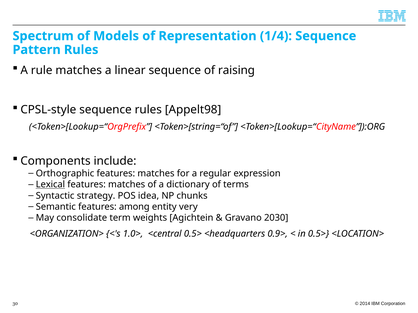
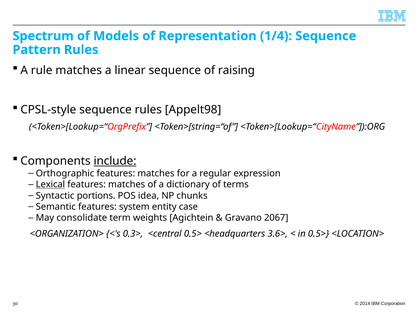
include underline: none -> present
strategy: strategy -> portions
among: among -> system
very: very -> case
2030: 2030 -> 2067
1.0>: 1.0> -> 0.3>
0.9>: 0.9> -> 3.6>
